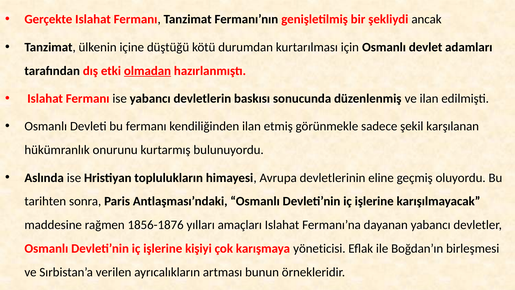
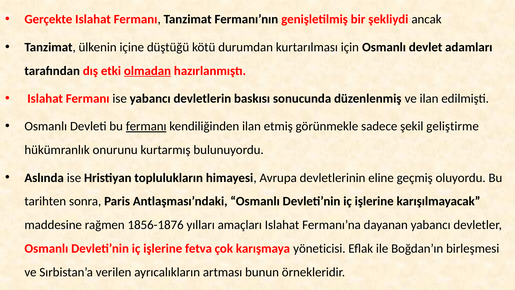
fermanı at (146, 126) underline: none -> present
karşılanan: karşılanan -> geliştirme
kişiyi: kişiyi -> fetva
